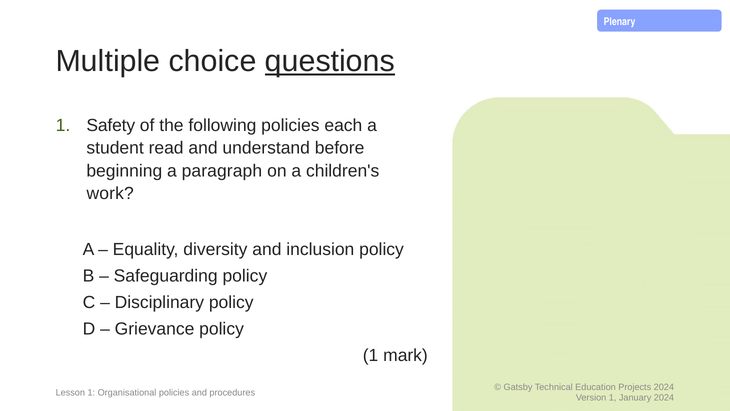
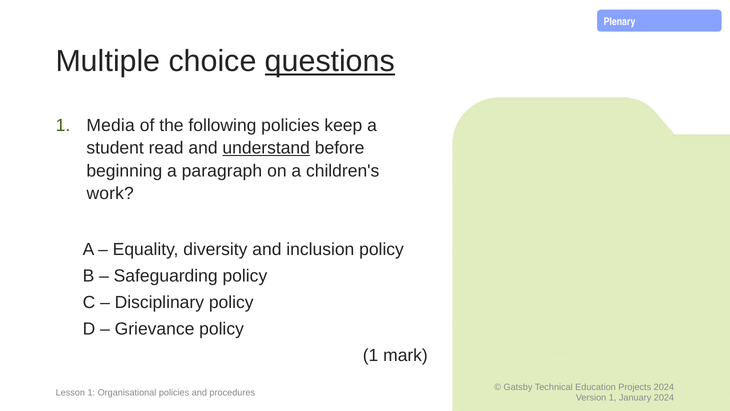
Safety: Safety -> Media
each: each -> keep
understand underline: none -> present
